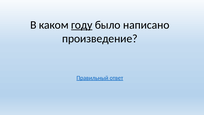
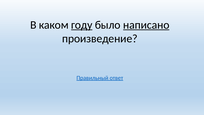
написано underline: none -> present
